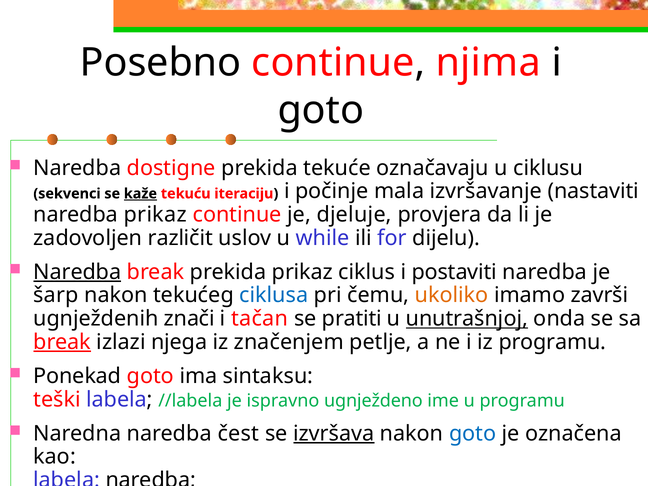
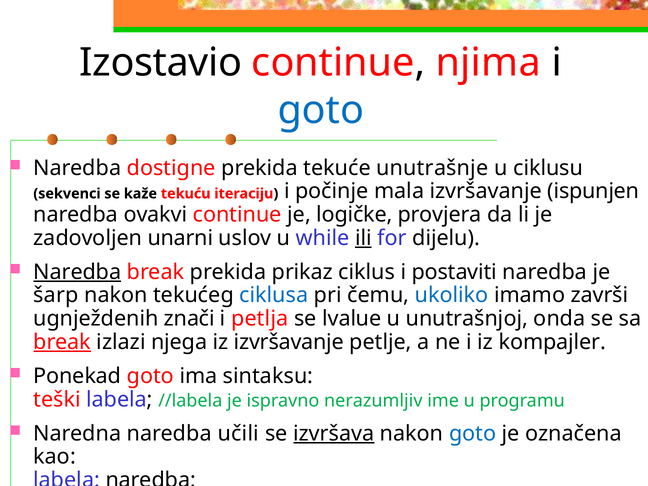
Posebno: Posebno -> Izostavio
goto at (321, 110) colour: black -> blue
označavaju: označavaju -> unutrašnje
kaže underline: present -> none
nastaviti: nastaviti -> ispunjen
naredba prikaz: prikaz -> ovakvi
djeluje: djeluje -> logičke
različit: različit -> unarni
ili underline: none -> present
ukoliko colour: orange -> blue
tačan: tačan -> petlja
pratiti: pratiti -> lvalue
unutrašnjoj underline: present -> none
iz značenjem: značenjem -> izvršavanje
iz programu: programu -> kompajler
ugnježdeno: ugnježdeno -> nerazumljiv
čest: čest -> učili
